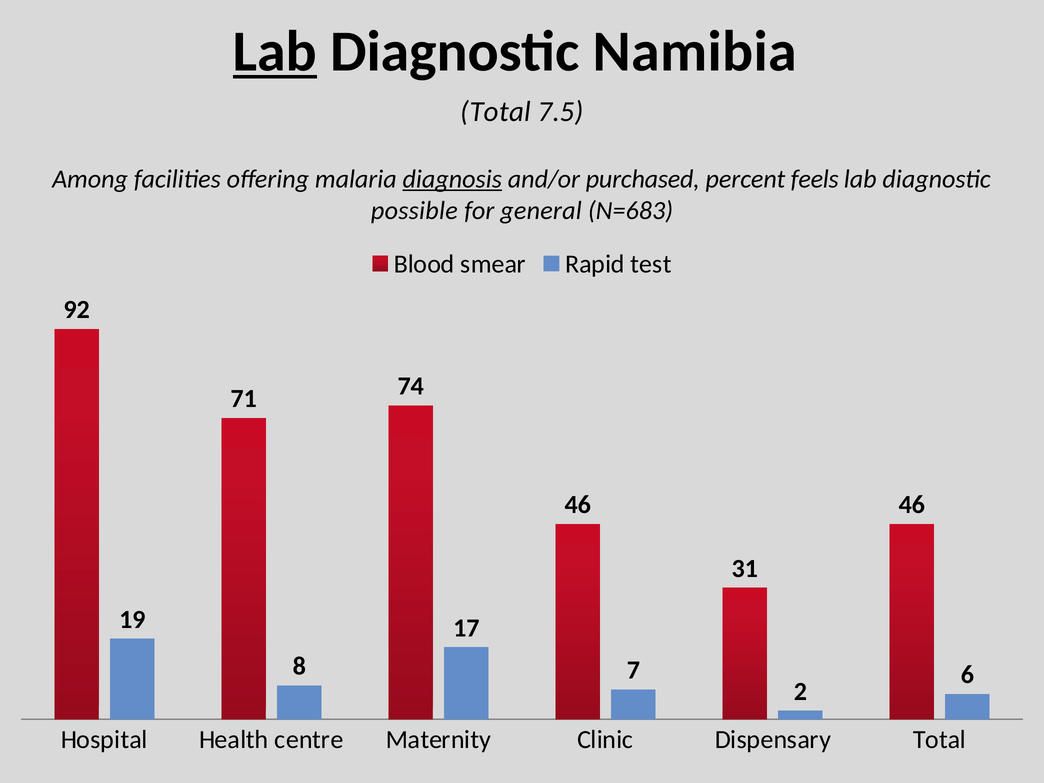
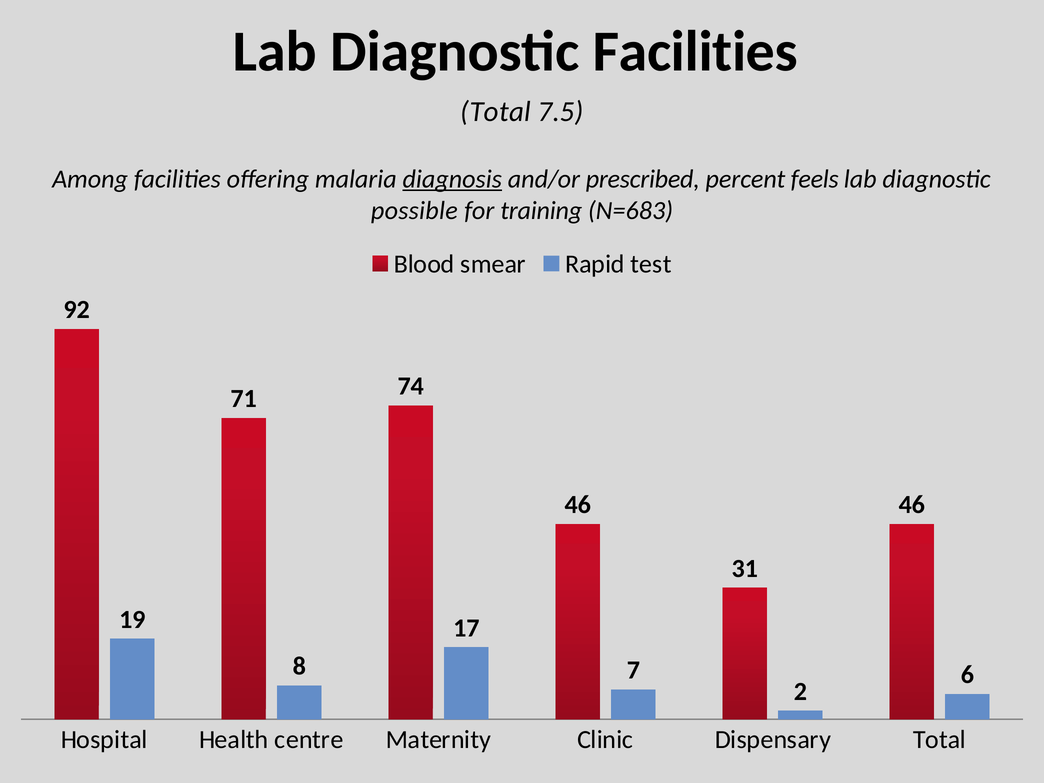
Lab at (275, 52) underline: present -> none
Diagnostic Namibia: Namibia -> Facilities
purchased: purchased -> prescribed
general: general -> training
